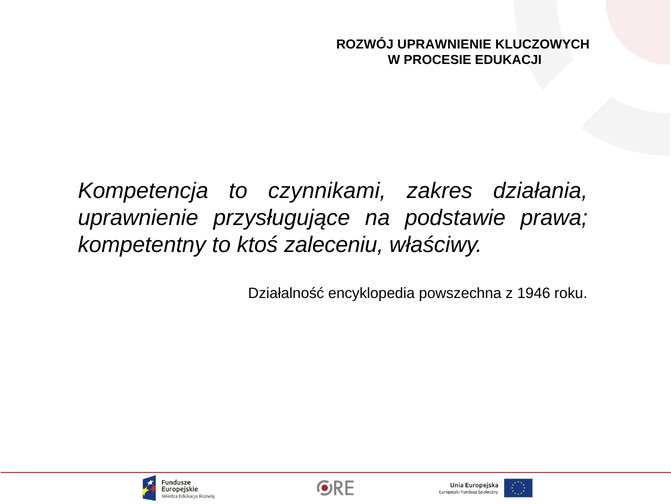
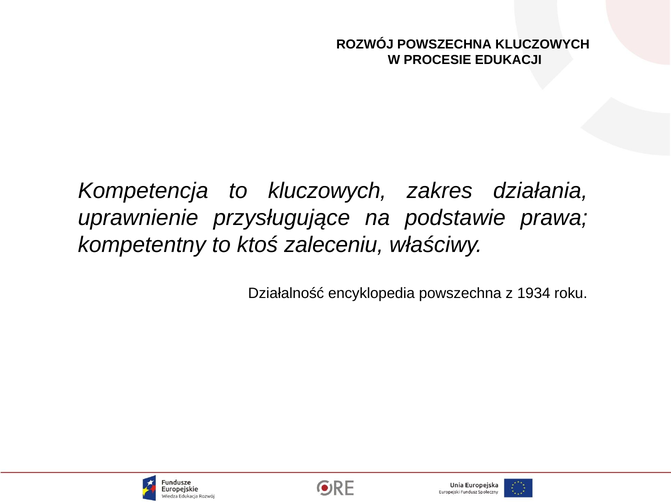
ROZWÓJ UPRAWNIENIE: UPRAWNIENIE -> POWSZECHNA
to czynnikami: czynnikami -> kluczowych
1946: 1946 -> 1934
